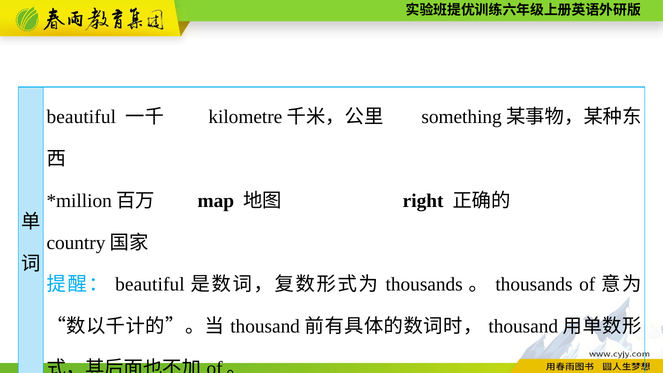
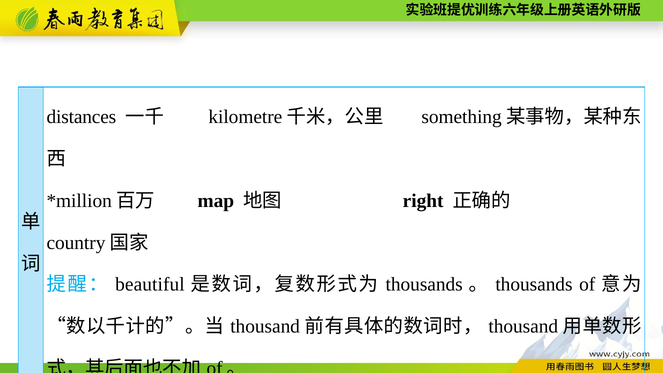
beautiful at (81, 117): beautiful -> distances
